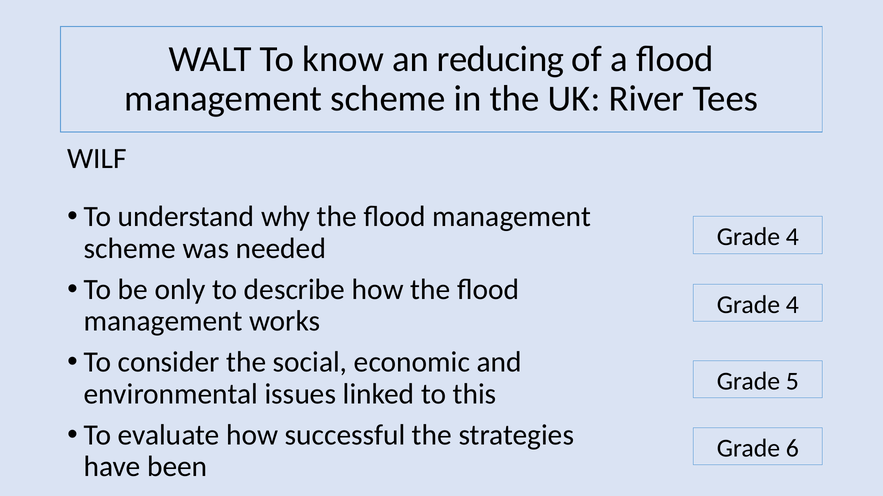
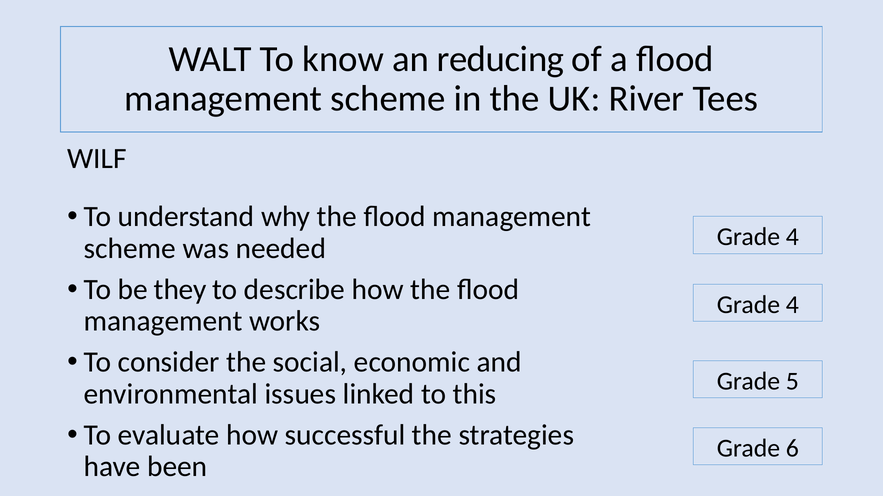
only: only -> they
